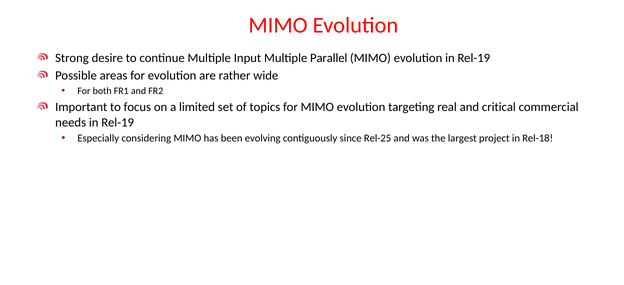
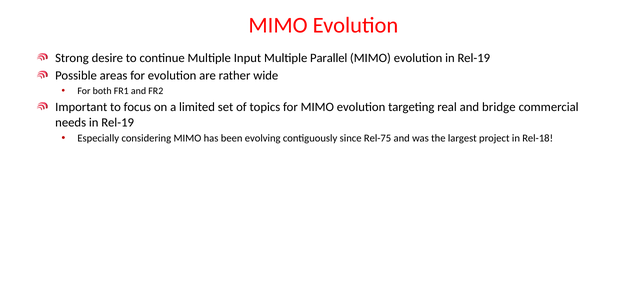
critical: critical -> bridge
Rel-25: Rel-25 -> Rel-75
